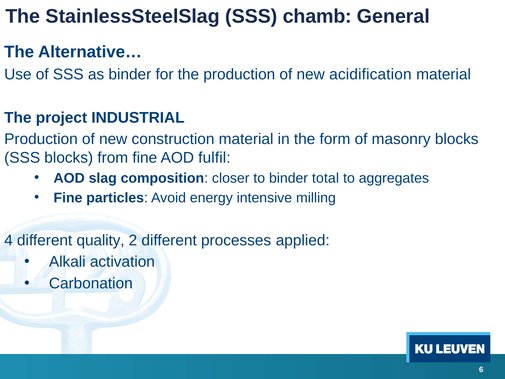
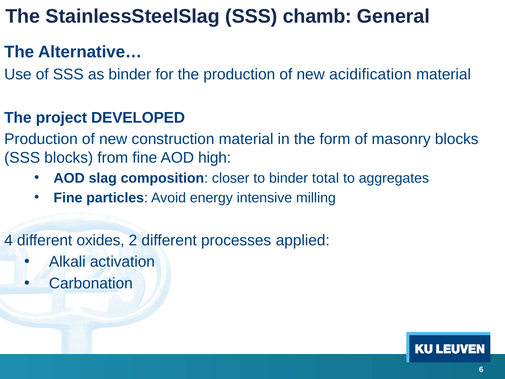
INDUSTRIAL: INDUSTRIAL -> DEVELOPED
fulfil: fulfil -> high
quality: quality -> oxides
